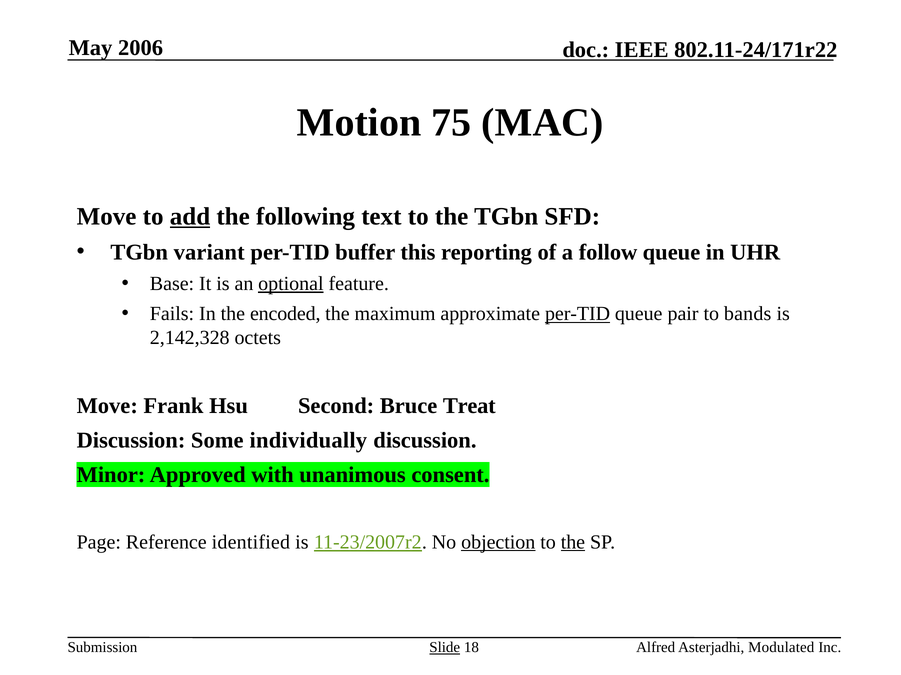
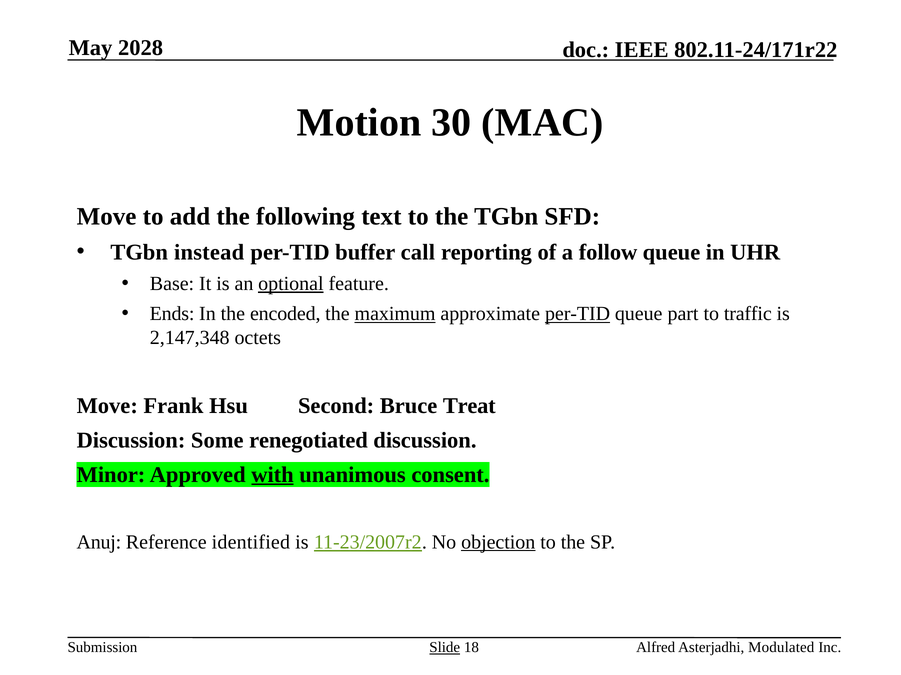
2006: 2006 -> 2028
75: 75 -> 30
add underline: present -> none
variant: variant -> instead
this: this -> call
Fails: Fails -> Ends
maximum underline: none -> present
pair: pair -> part
bands: bands -> traffic
2,142,328: 2,142,328 -> 2,147,348
individually: individually -> renegotiated
with underline: none -> present
Page: Page -> Anuj
the at (573, 543) underline: present -> none
